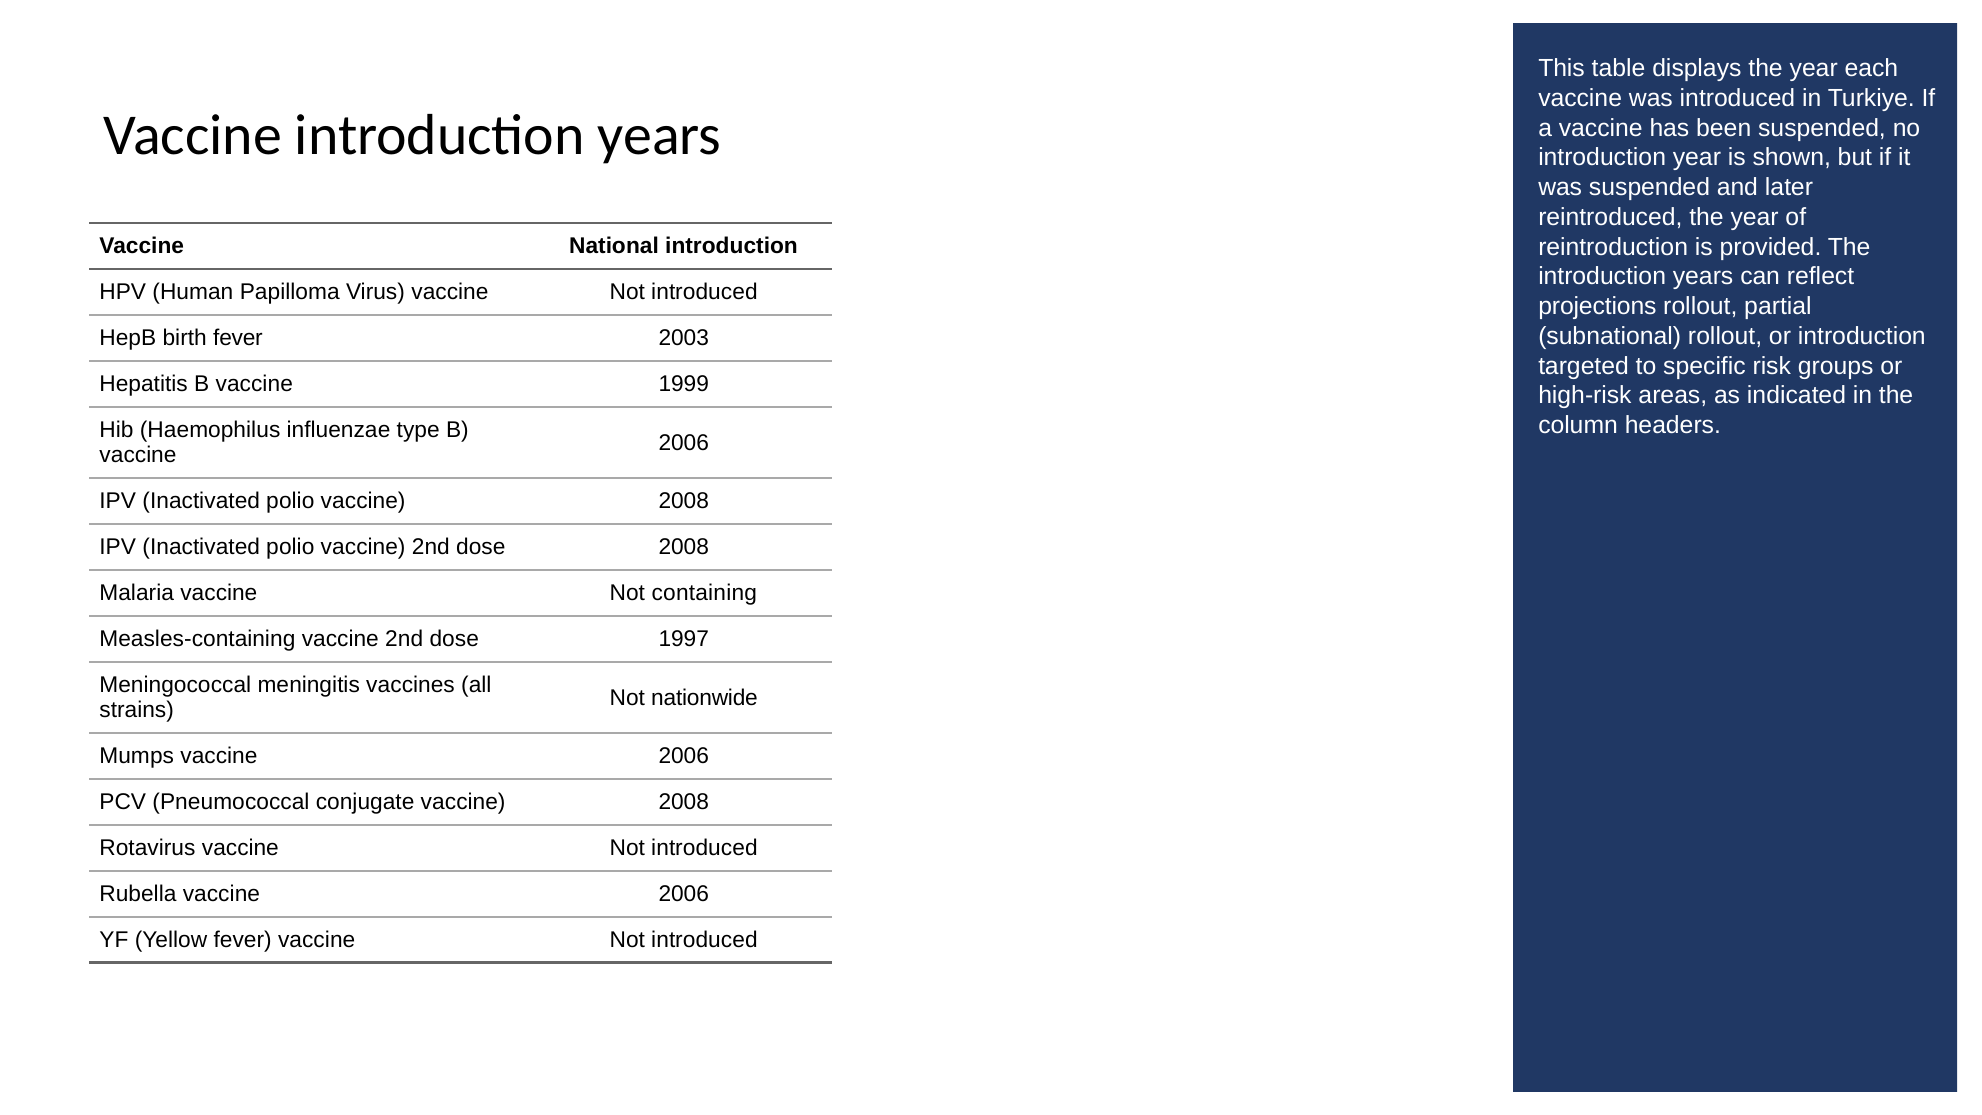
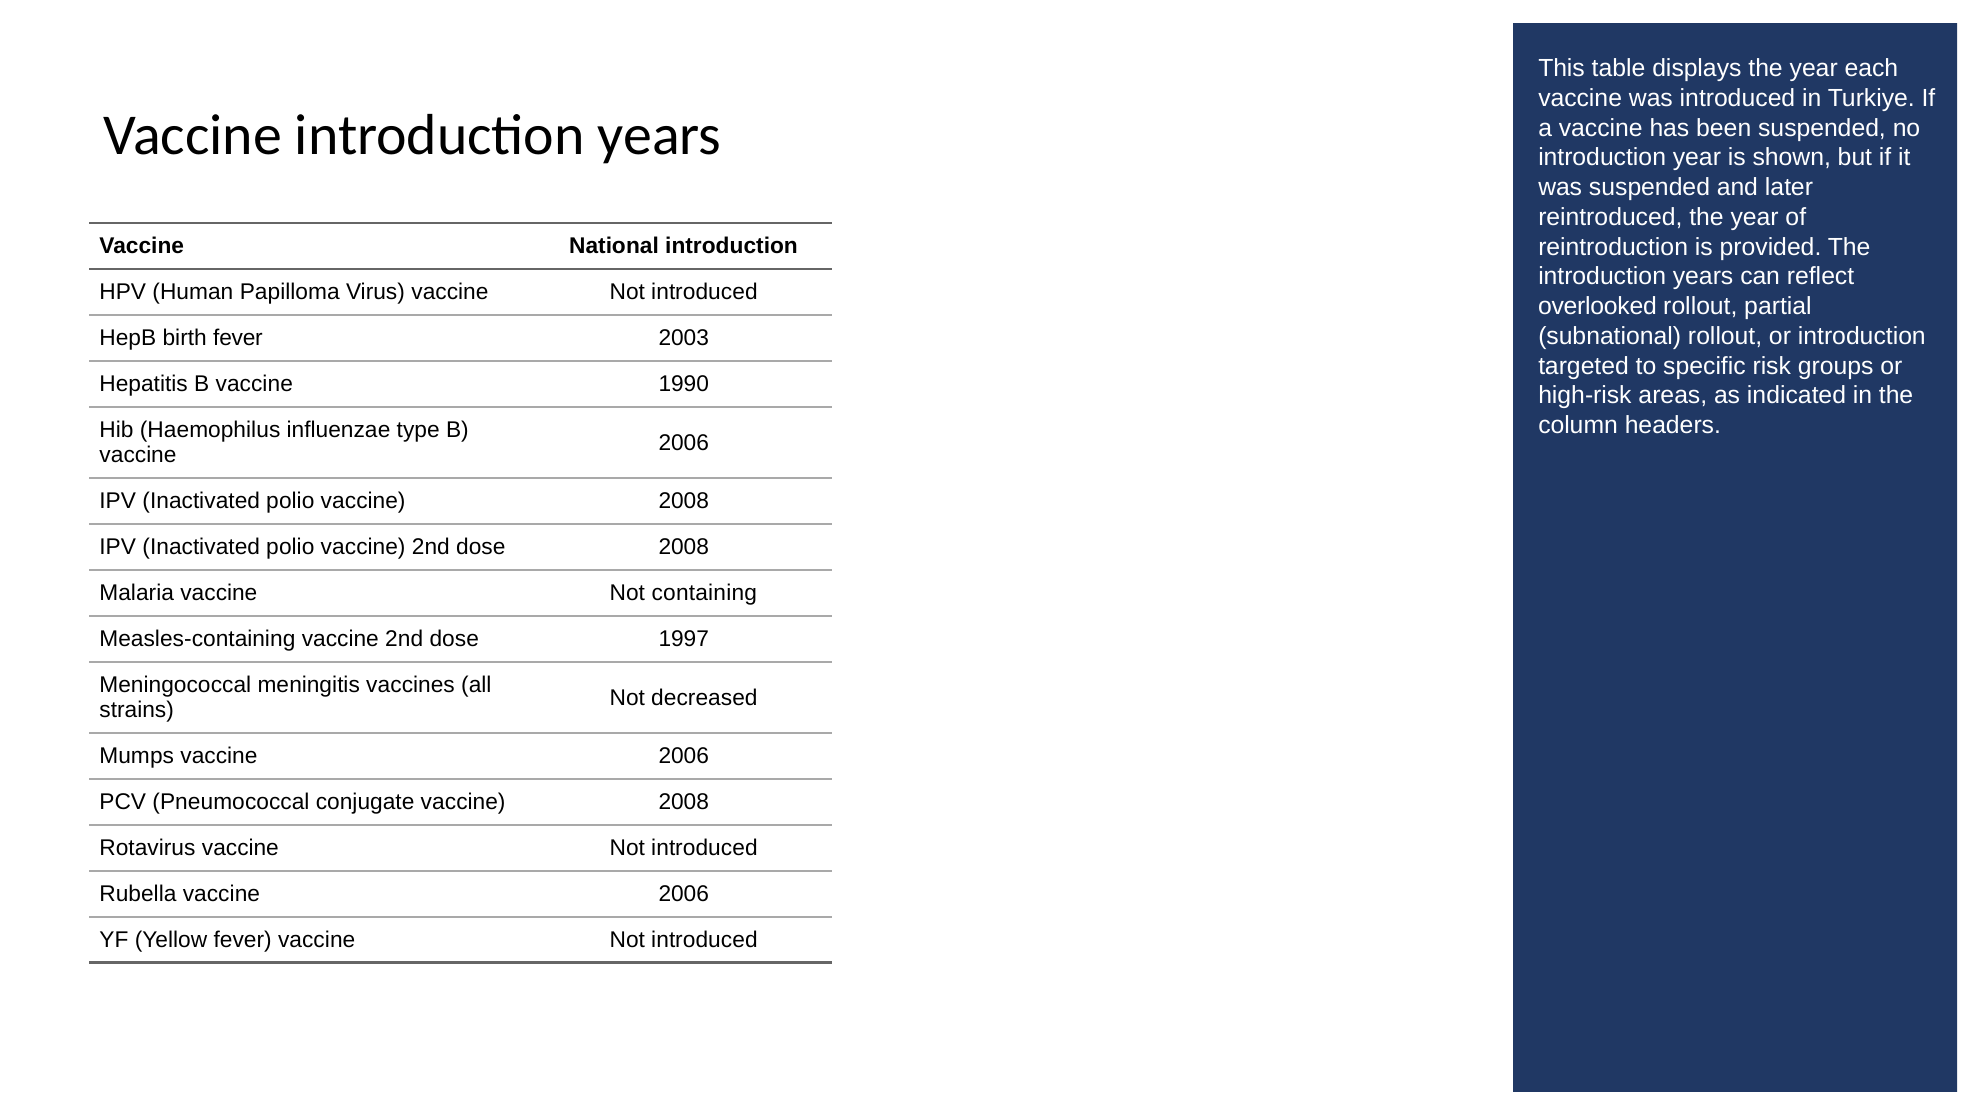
projections: projections -> overlooked
1999: 1999 -> 1990
nationwide: nationwide -> decreased
